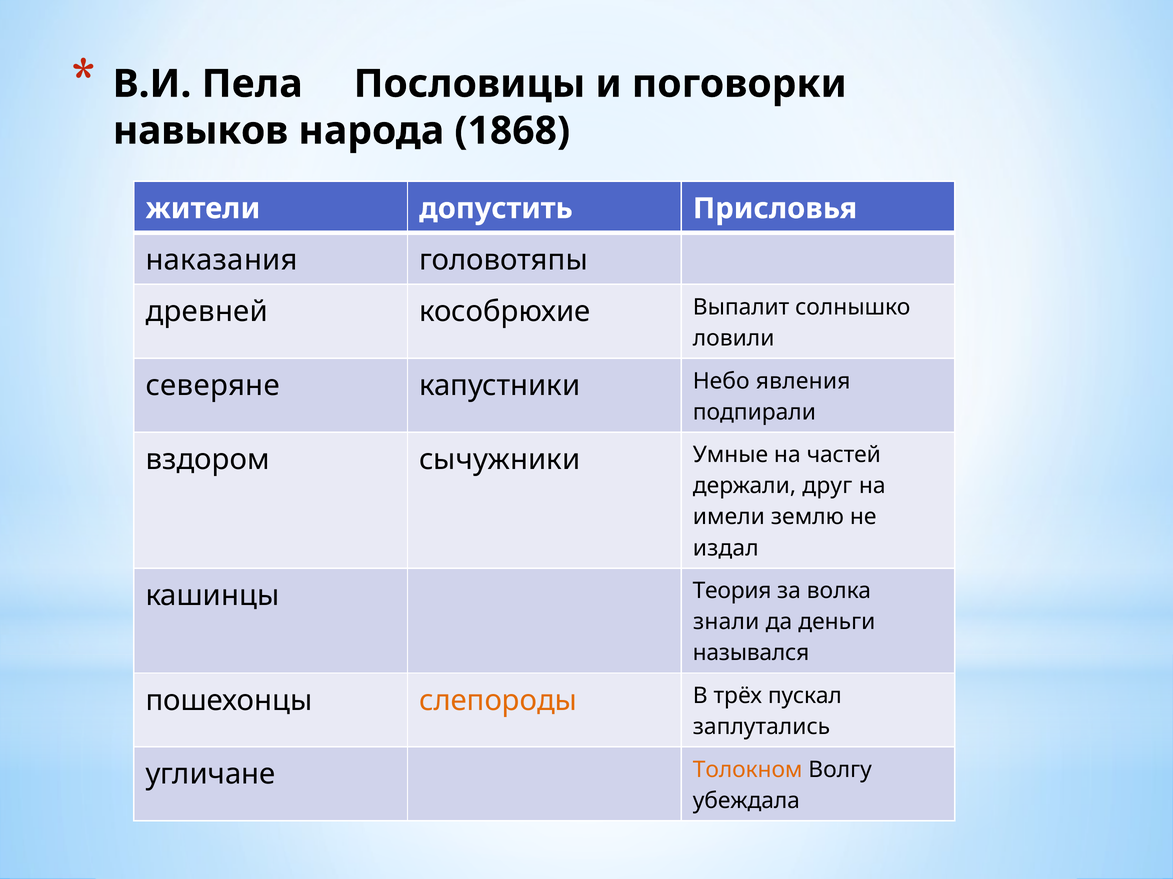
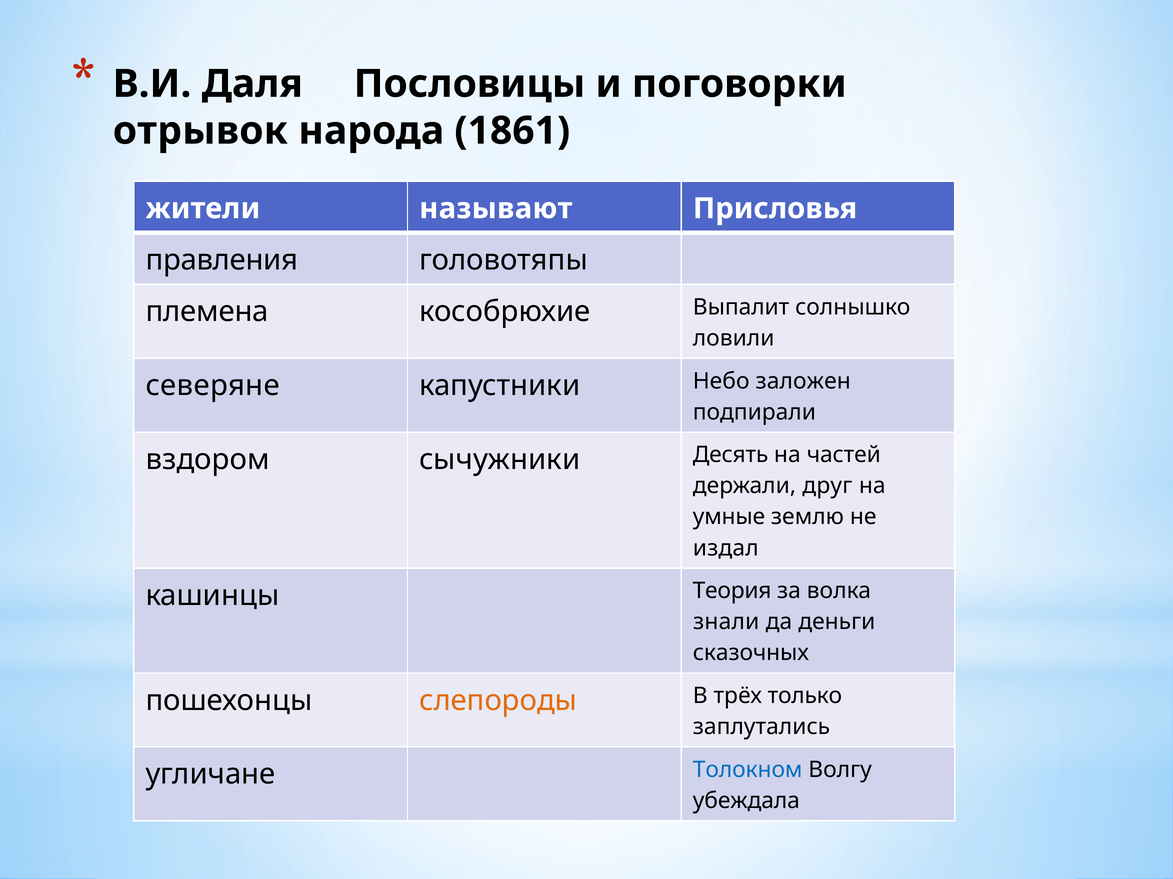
Пела: Пела -> Даля
навыков: навыков -> отрывок
1868: 1868 -> 1861
допустить: допустить -> называют
наказания: наказания -> правления
древней: древней -> племена
явления: явления -> заложен
Умные: Умные -> Десять
имели: имели -> умные
назывался: назывался -> сказочных
пускал: пускал -> только
Толокном colour: orange -> blue
